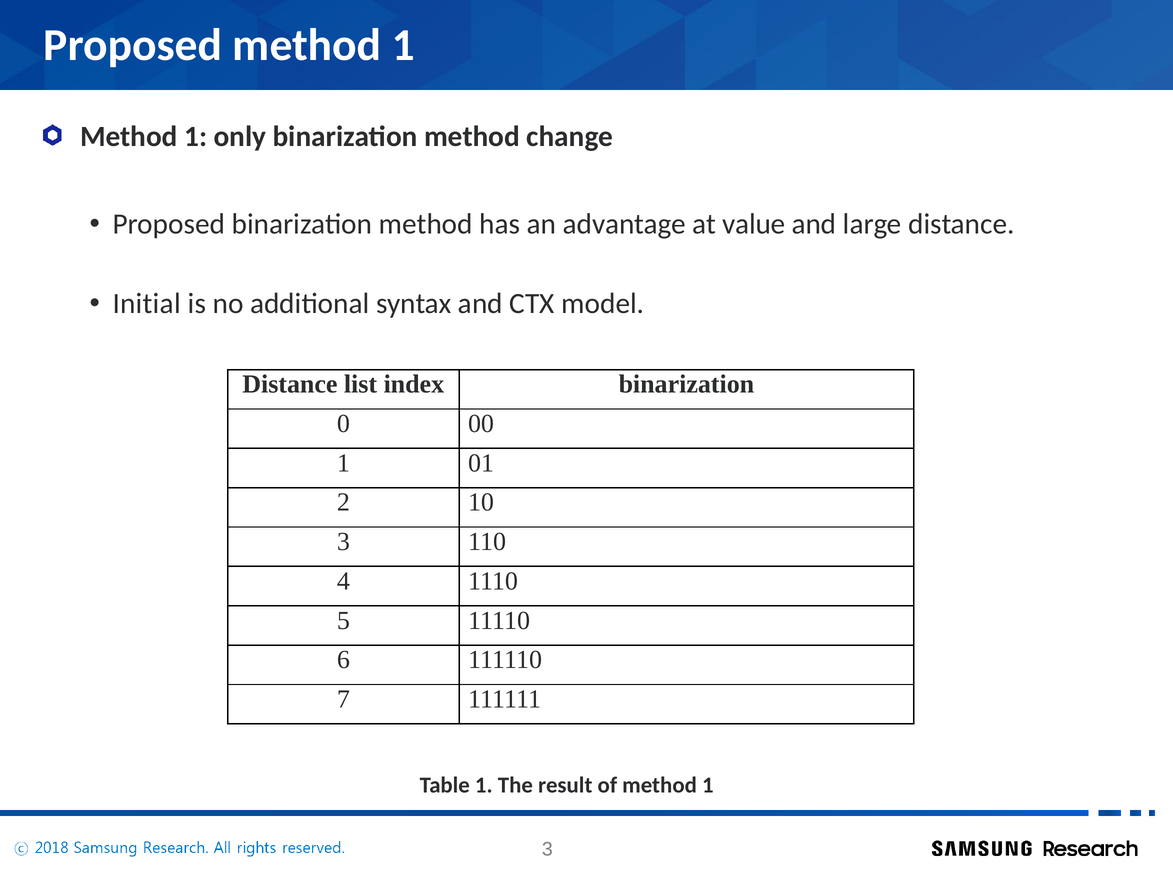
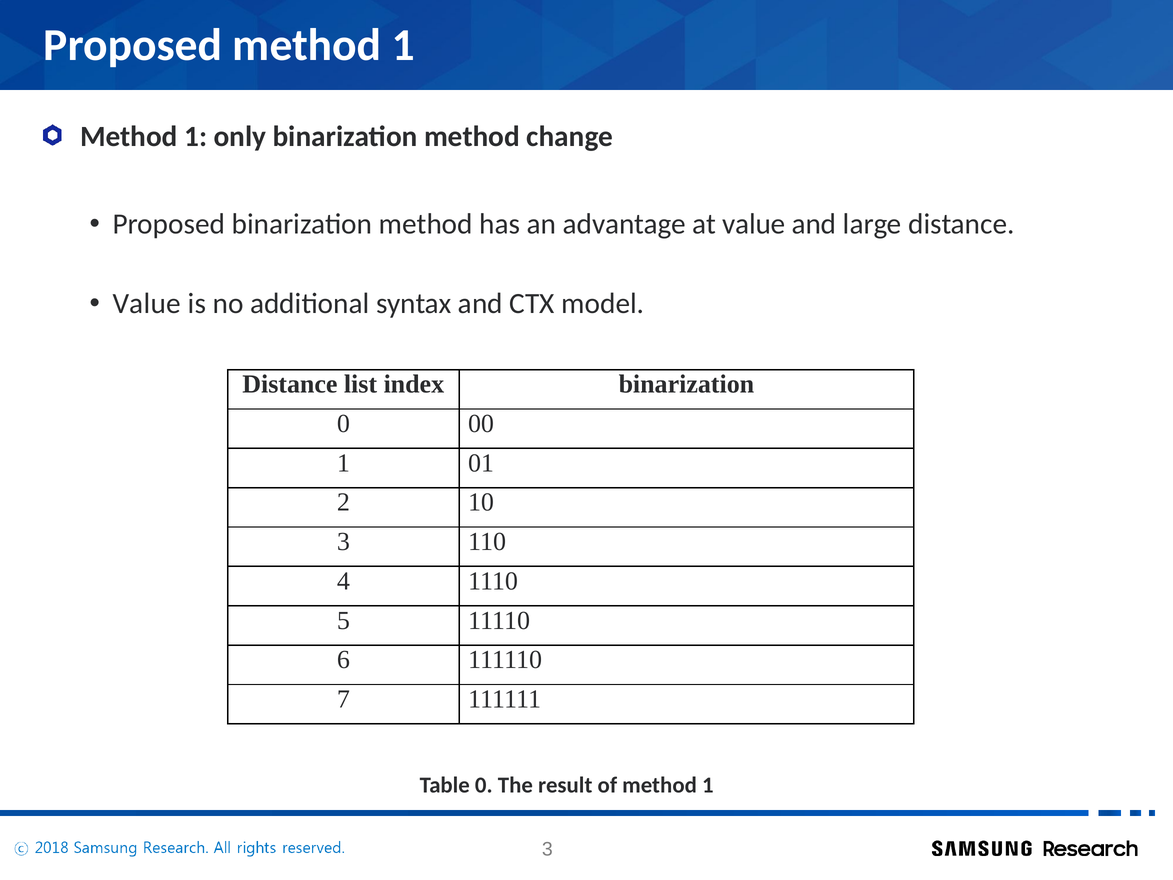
Initial at (147, 304): Initial -> Value
Table 1: 1 -> 0
